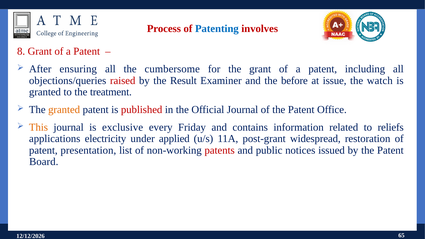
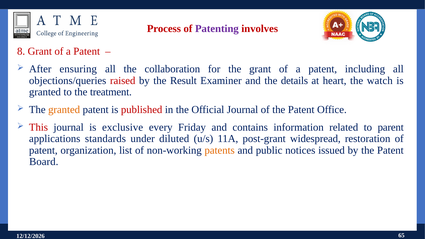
Patenting colour: blue -> purple
cumbersome: cumbersome -> collaboration
before: before -> details
issue: issue -> heart
This colour: orange -> red
reliefs: reliefs -> parent
electricity: electricity -> standards
applied: applied -> diluted
presentation: presentation -> organization
patents colour: red -> orange
